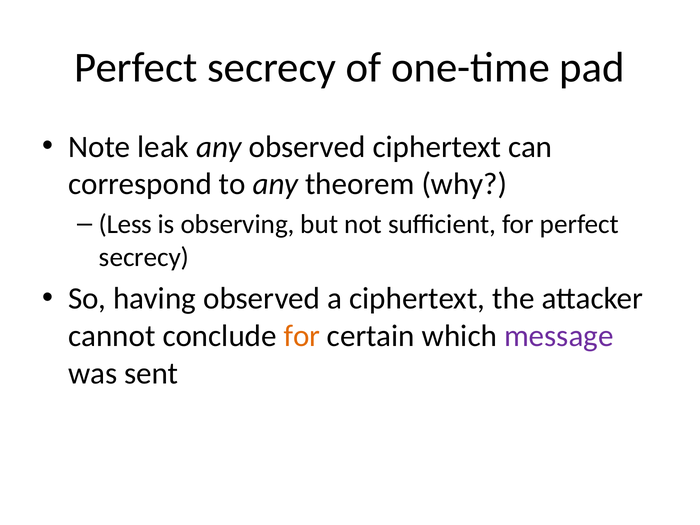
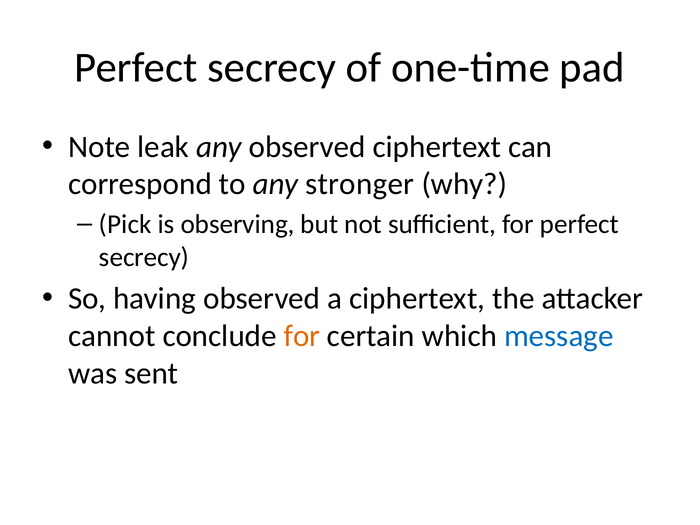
theorem: theorem -> stronger
Less: Less -> Pick
message colour: purple -> blue
